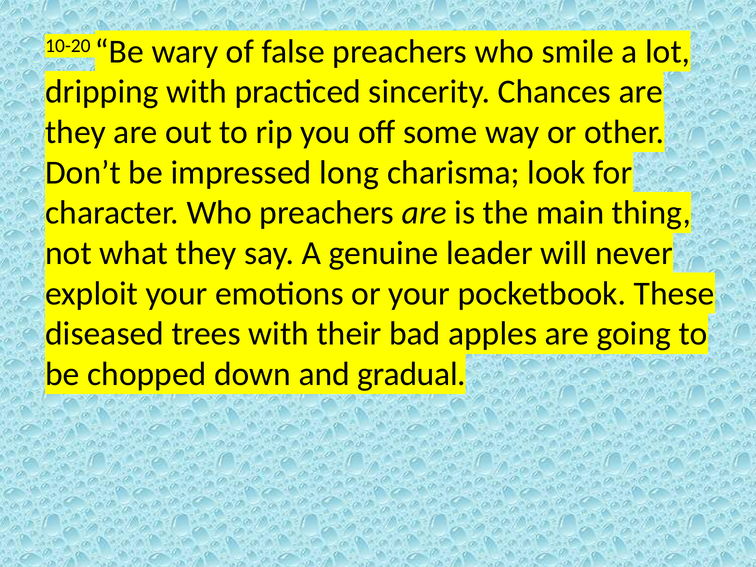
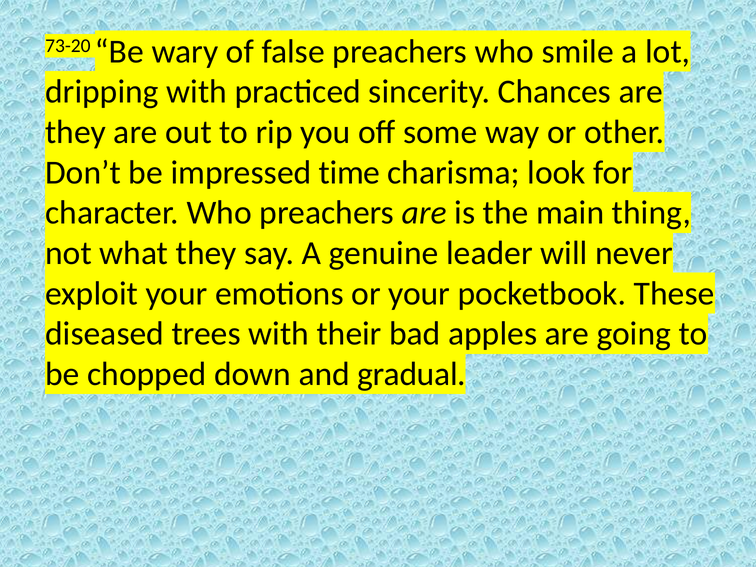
10-20: 10-20 -> 73-20
long: long -> time
